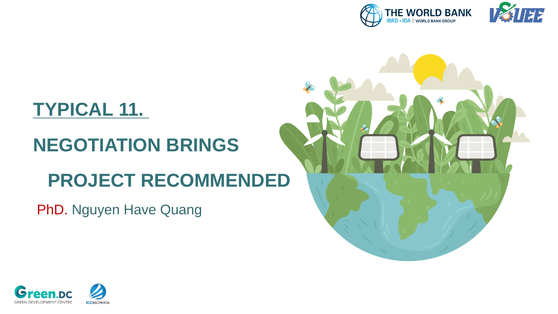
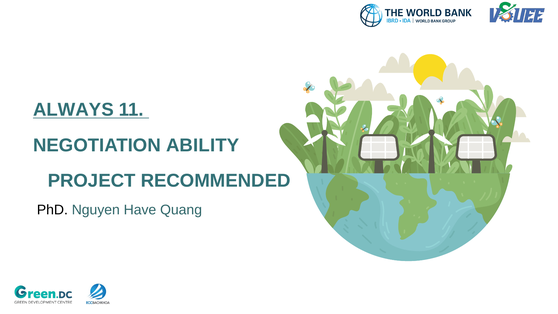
TYPICAL: TYPICAL -> ALWAYS
BRINGS: BRINGS -> ABILITY
PhD colour: red -> black
